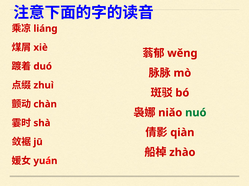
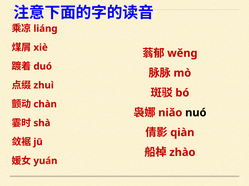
nuó colour: green -> black
